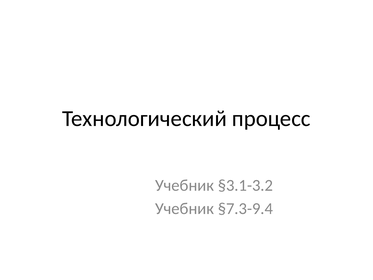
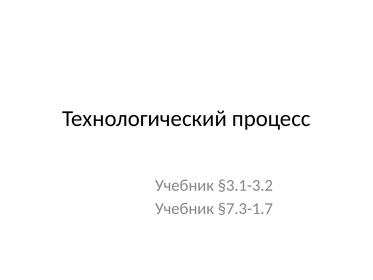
§7.3-9.4: §7.3-9.4 -> §7.3-1.7
